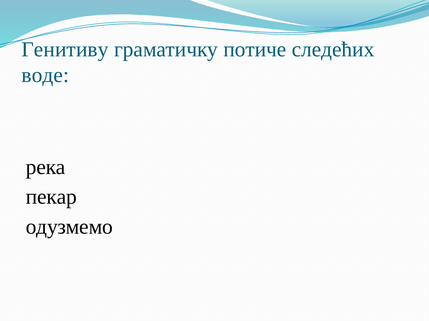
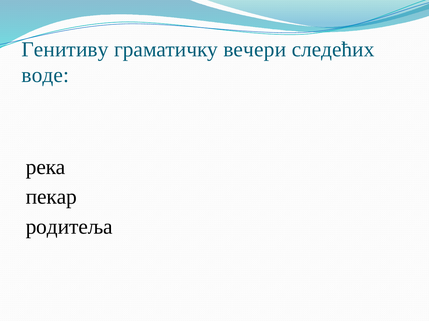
потиче: потиче -> вечери
одузмемо: одузмемо -> родитеља
